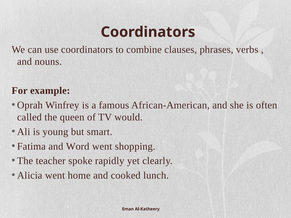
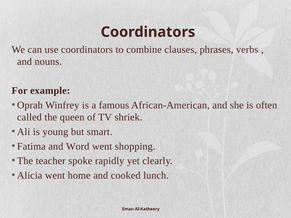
would: would -> shriek
